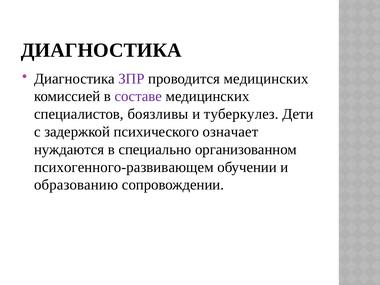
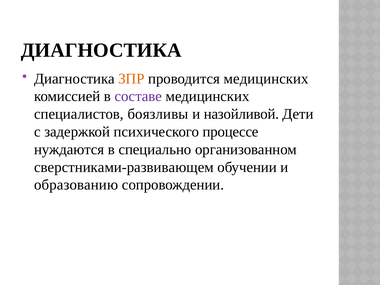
ЗПР colour: purple -> orange
туберкулез: туберкулез -> назойливой
означает: означает -> процессе
психогенного-развивающем: психогенного-развивающем -> сверстниками-развивающем
